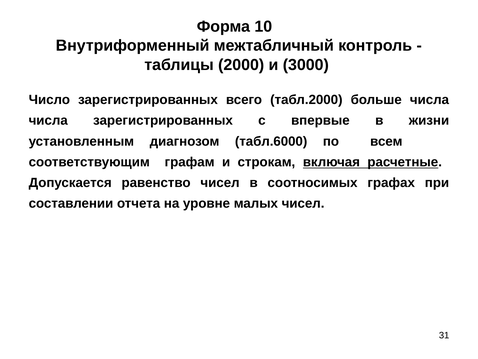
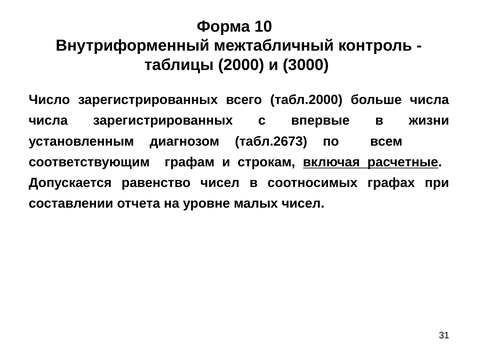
табл.6000: табл.6000 -> табл.2673
